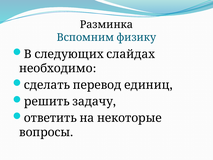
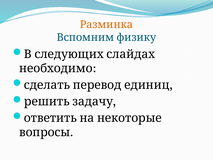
Разминка colour: black -> orange
